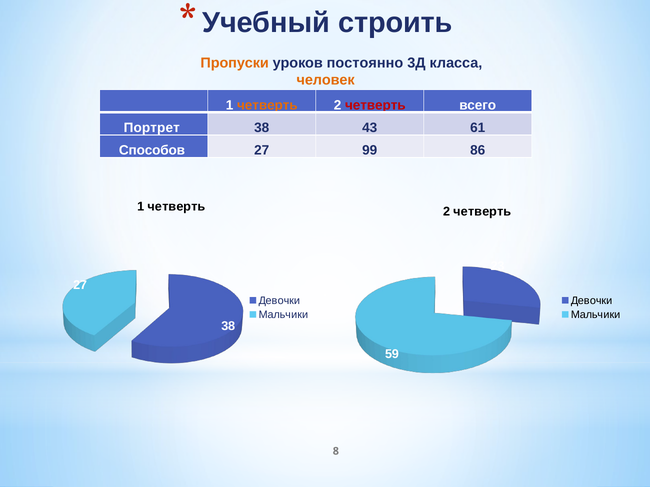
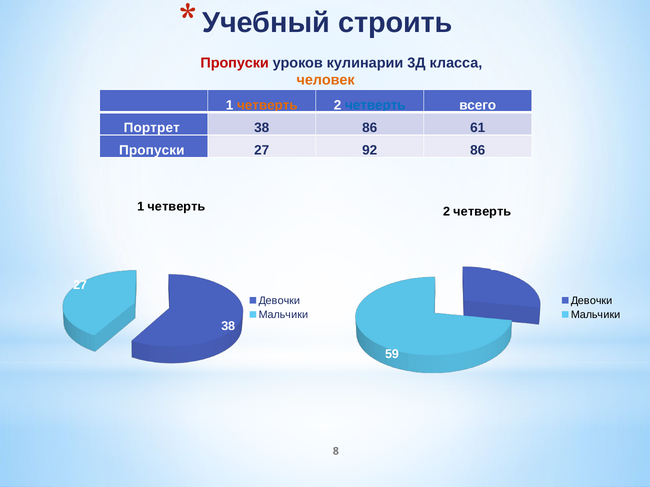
Пропуски at (235, 63) colour: orange -> red
постоянно: постоянно -> кулинарии
четверть at (375, 105) colour: red -> blue
38 43: 43 -> 86
Способов at (152, 150): Способов -> Пропуски
99: 99 -> 92
